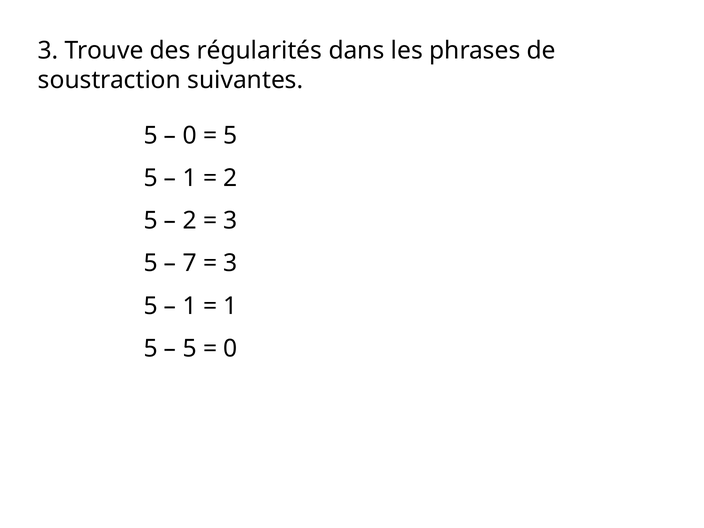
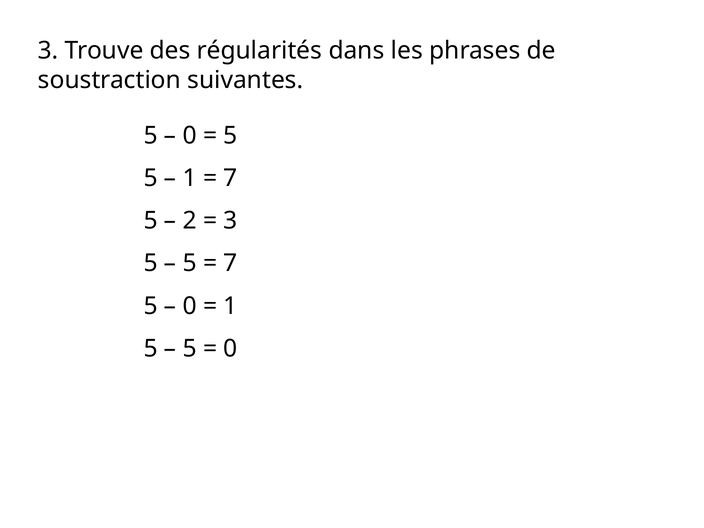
2 at (231, 178): 2 -> 7
7 at (190, 263): 7 -> 5
3 at (231, 263): 3 -> 7
1 at (190, 306): 1 -> 0
